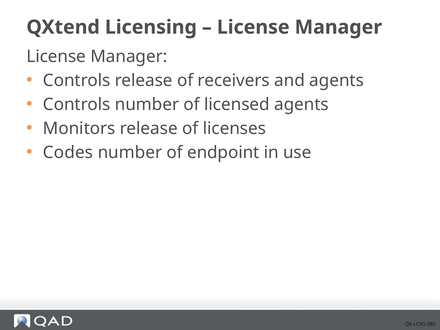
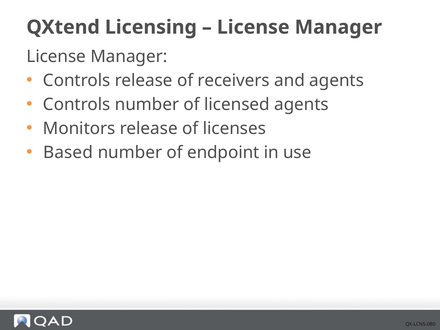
Codes: Codes -> Based
